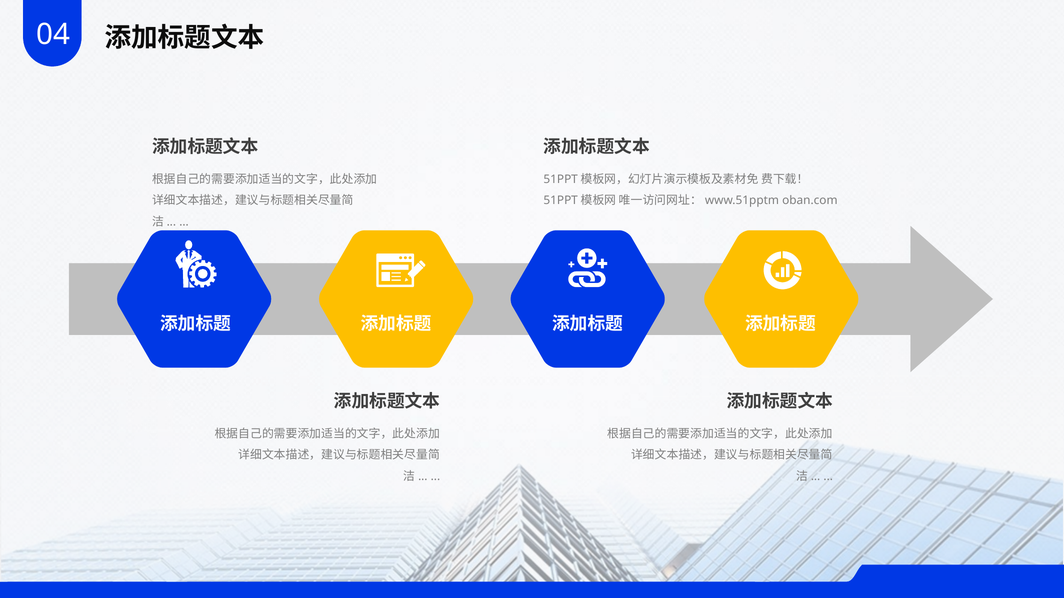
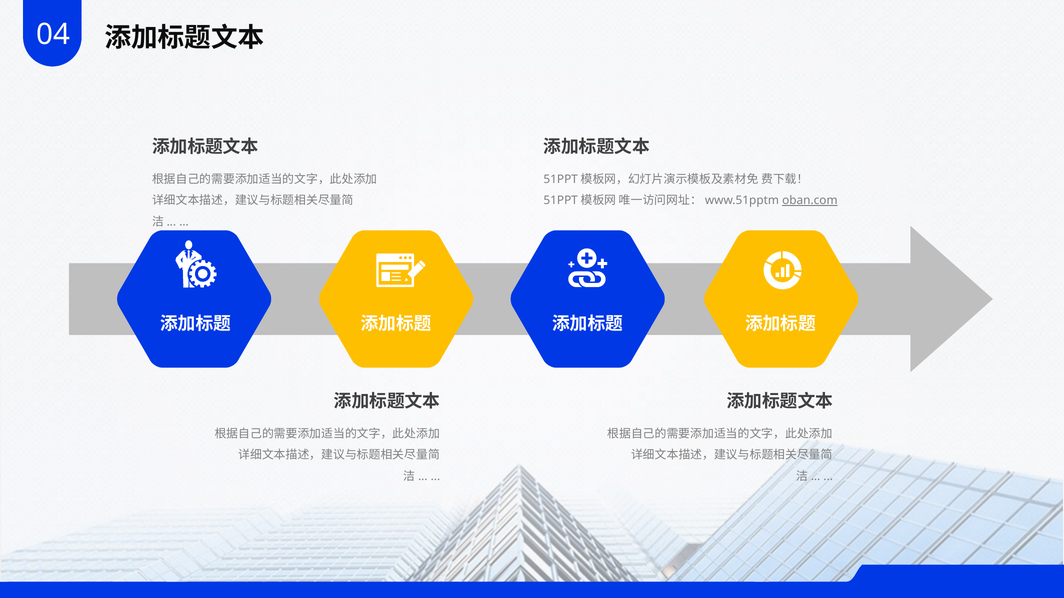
oban.com underline: none -> present
